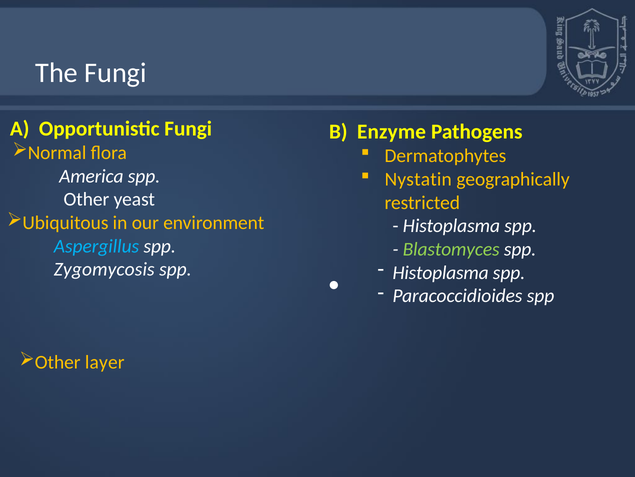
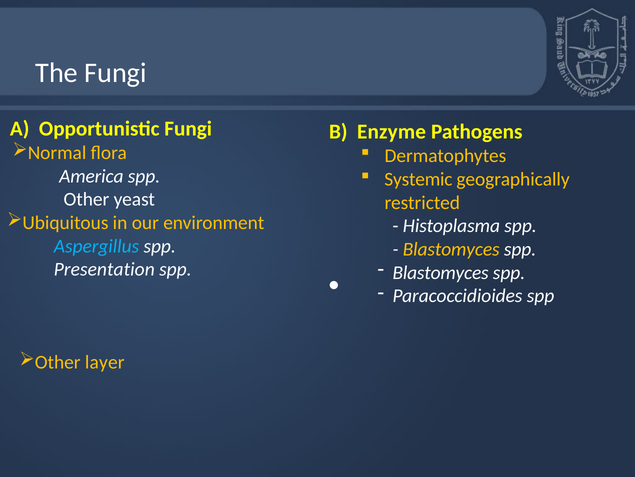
Nystatin: Nystatin -> Systemic
Blastomyces at (451, 249) colour: light green -> yellow
Zygomycosis: Zygomycosis -> Presentation
Histoplasma at (441, 272): Histoplasma -> Blastomyces
